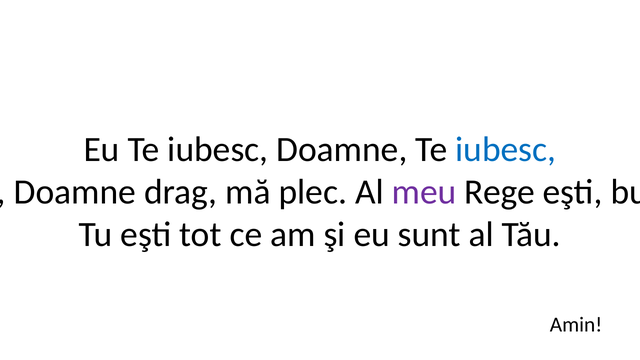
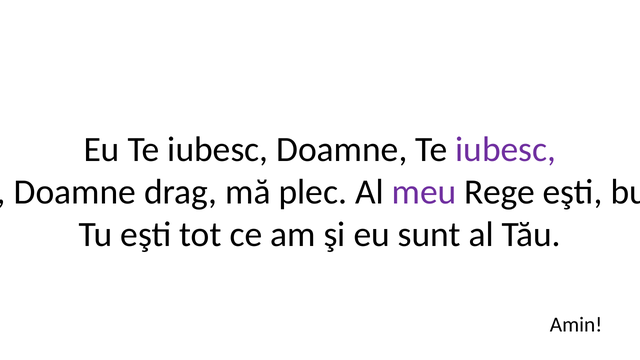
iubesc at (506, 149) colour: blue -> purple
